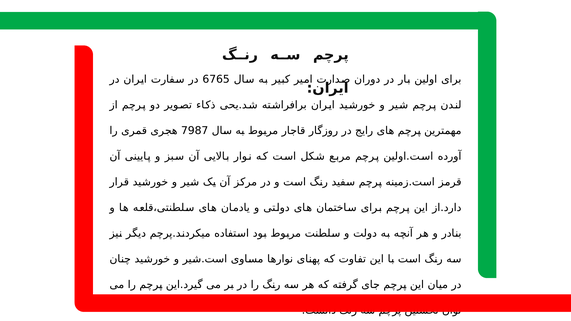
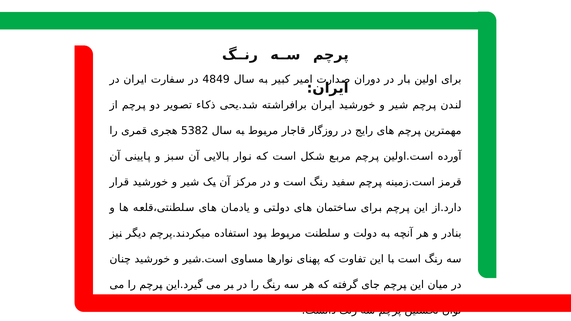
6765: 6765 -> 4849
7987: 7987 -> 5382
